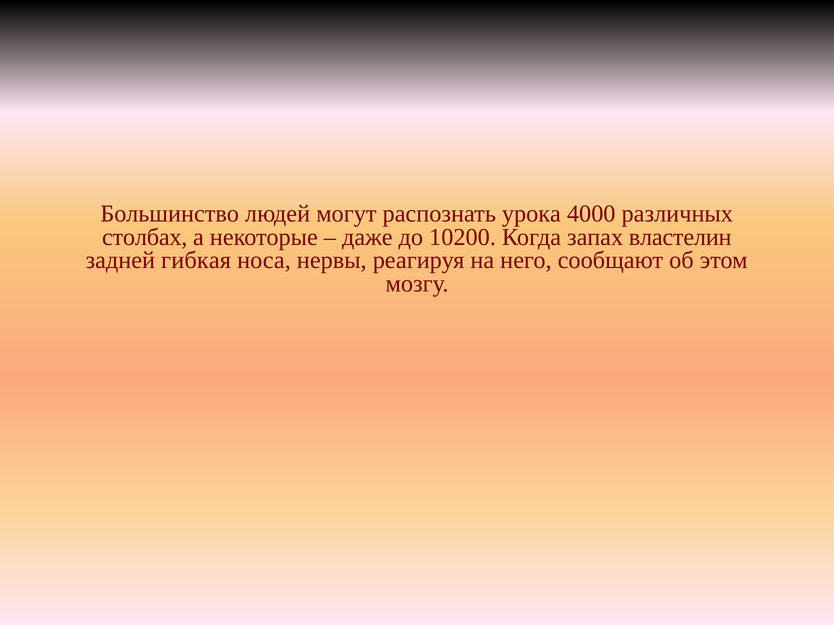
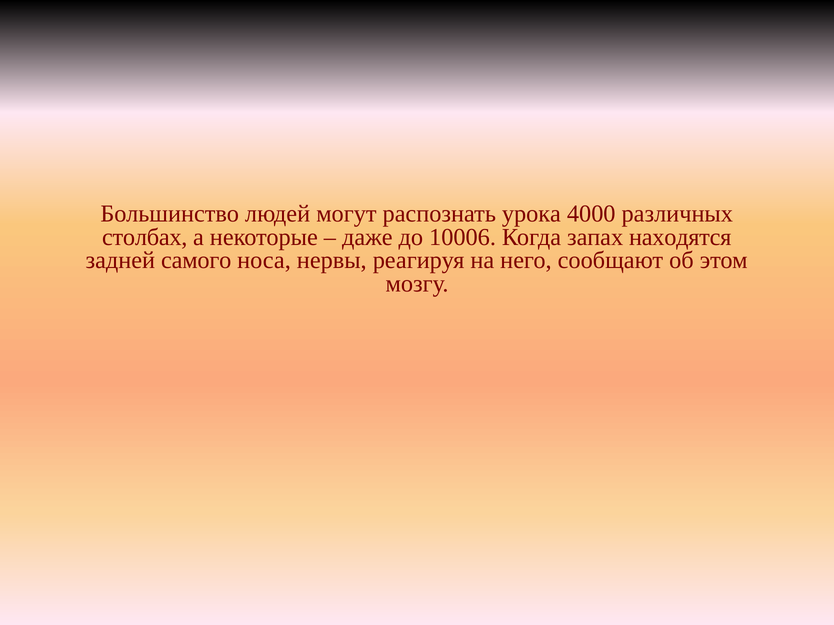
10200: 10200 -> 10006
властелин: властелин -> находятся
гибкая: гибкая -> самого
